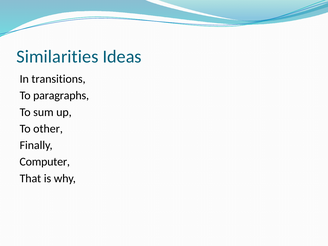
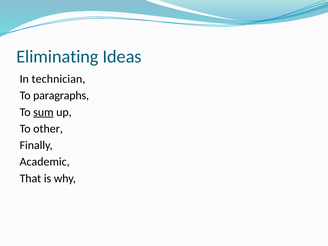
Similarities: Similarities -> Eliminating
transitions: transitions -> technician
sum underline: none -> present
Computer: Computer -> Academic
